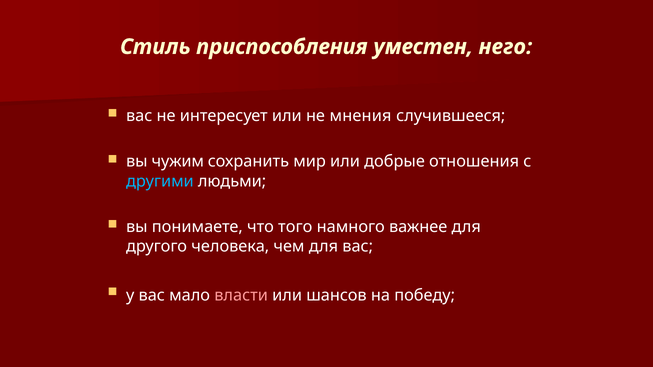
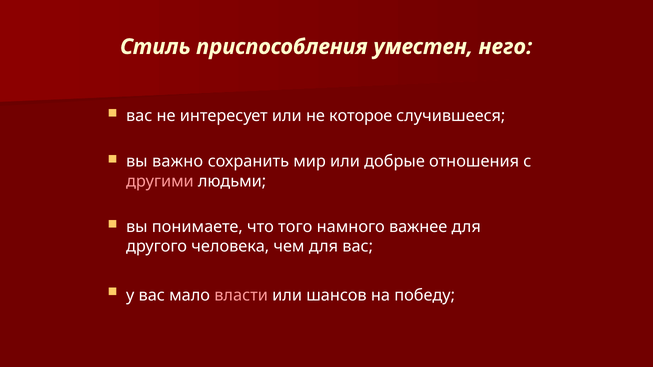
мнения: мнения -> которое
чужим: чужим -> важно
другими colour: light blue -> pink
